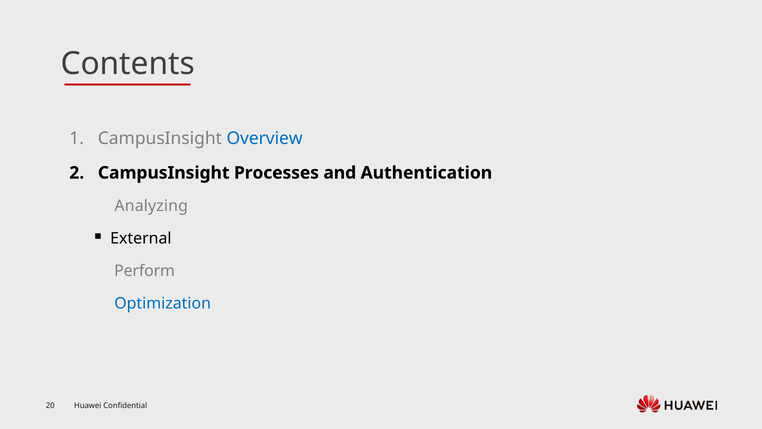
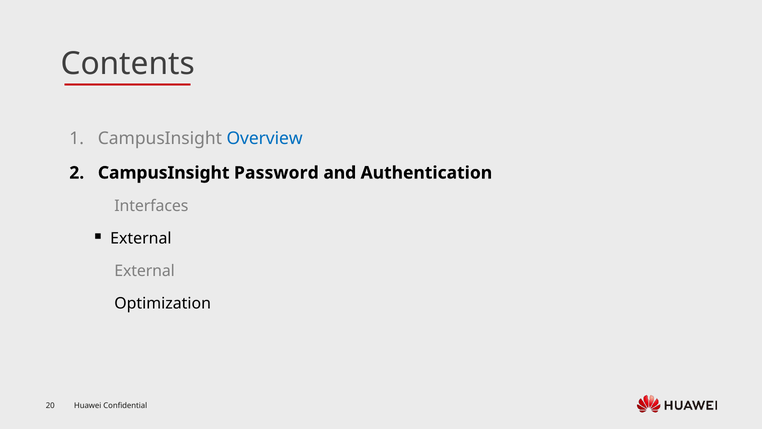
Processes: Processes -> Password
Analyzing: Analyzing -> Interfaces
Perform at (145, 271): Perform -> External
Optimization colour: blue -> black
